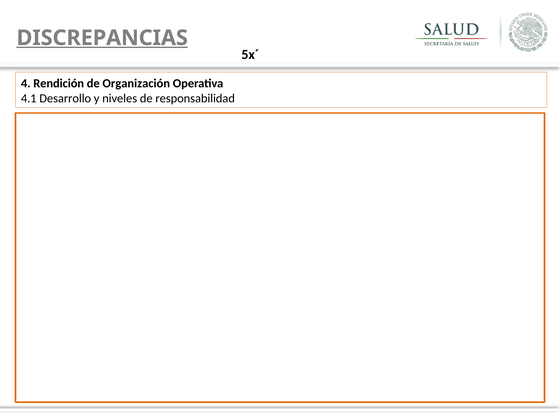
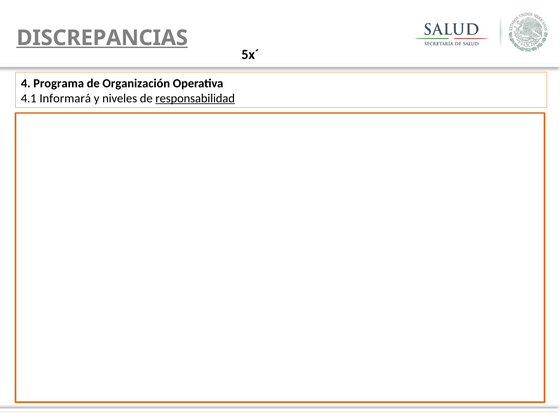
Rendición: Rendición -> Programa
Desarrollo: Desarrollo -> Informará
responsabilidad underline: none -> present
